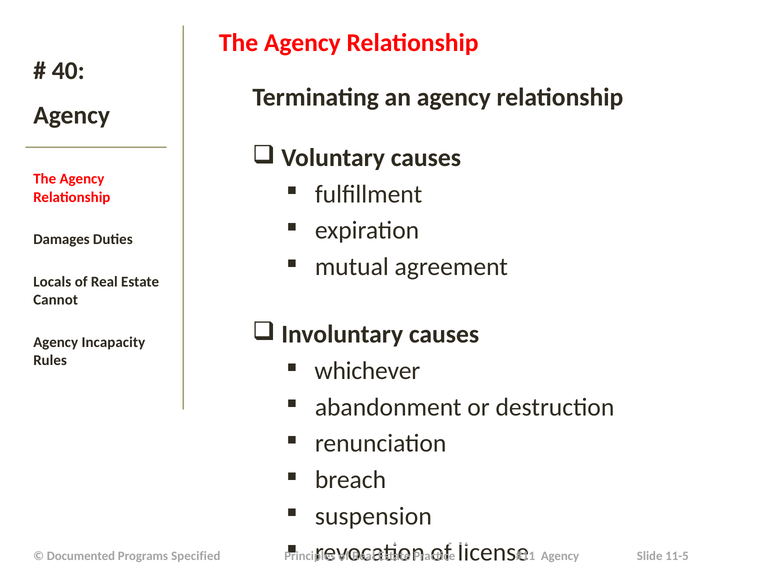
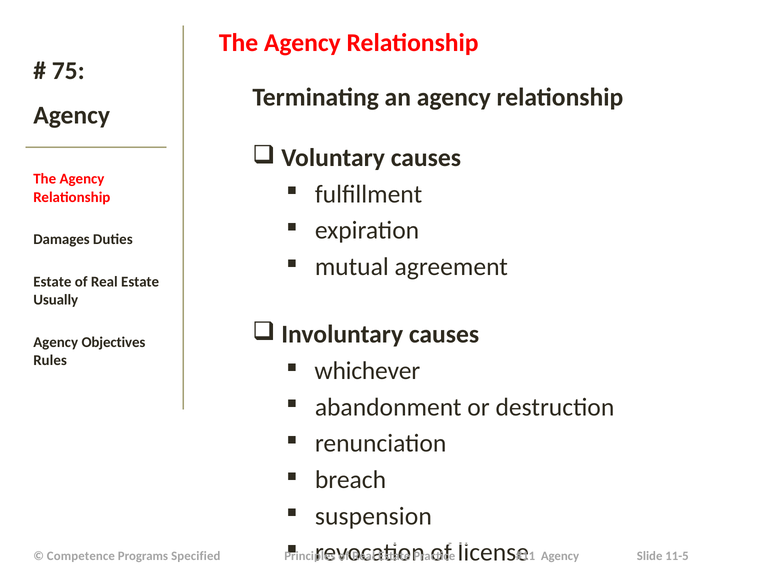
40: 40 -> 75
Locals at (52, 282): Locals -> Estate
Cannot: Cannot -> Usually
Incapacity: Incapacity -> Objectives
Documented: Documented -> Competence
